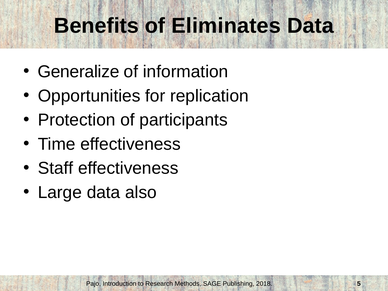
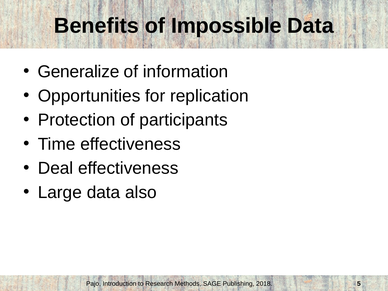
Eliminates: Eliminates -> Impossible
Staff: Staff -> Deal
